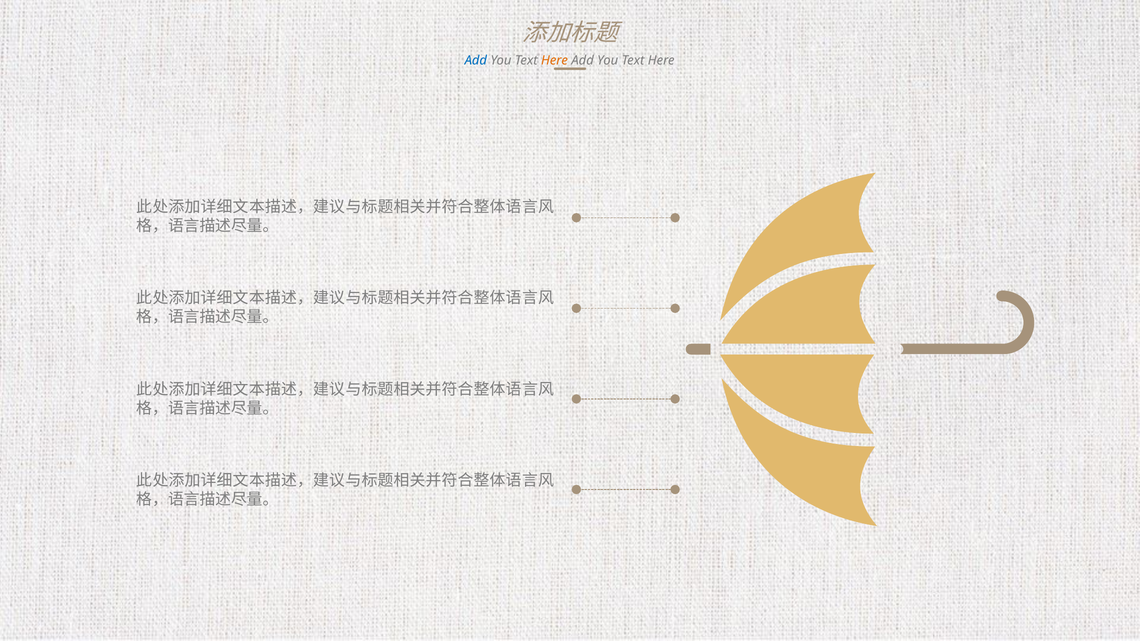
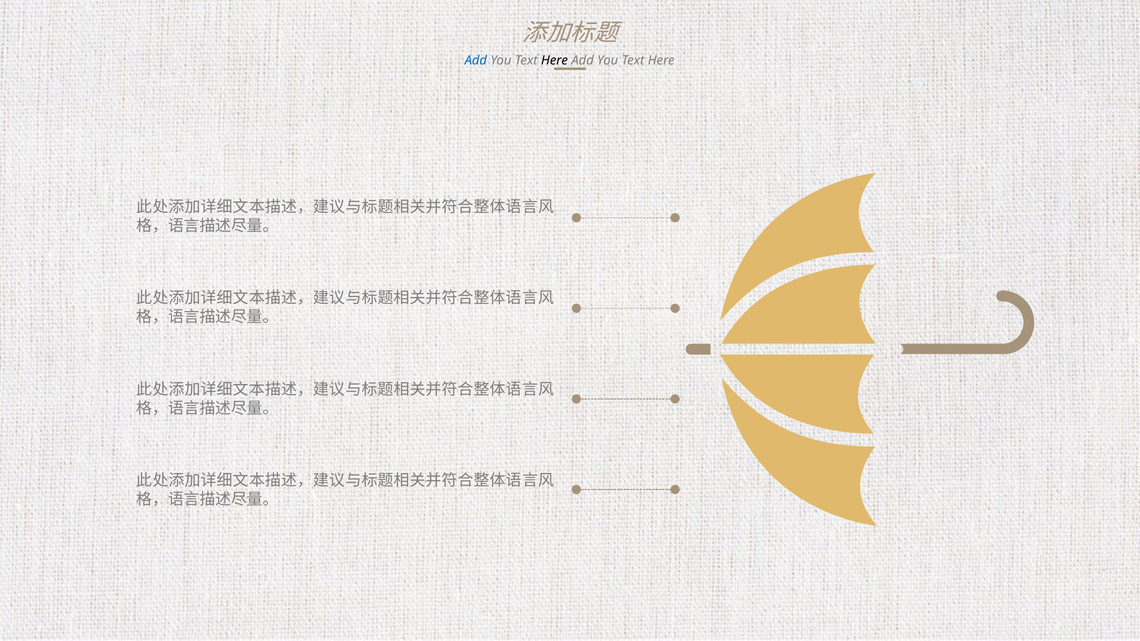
Here at (555, 61) colour: orange -> black
